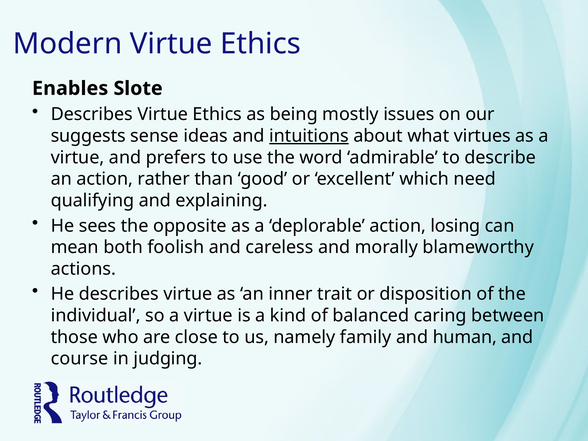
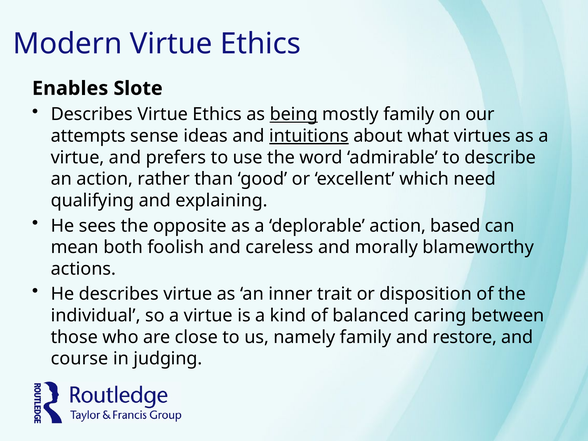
being underline: none -> present
mostly issues: issues -> family
suggests: suggests -> attempts
losing: losing -> based
human: human -> restore
